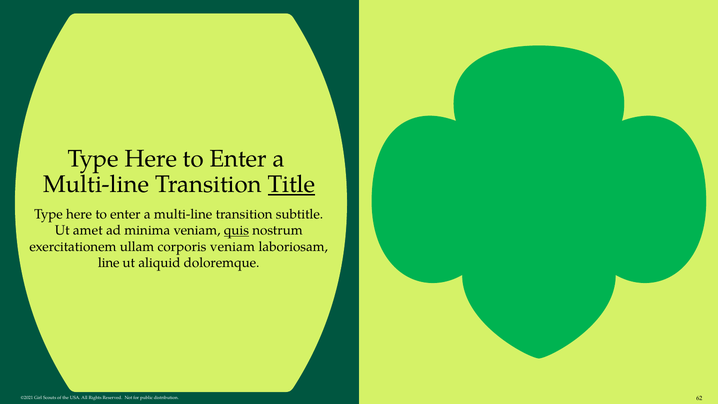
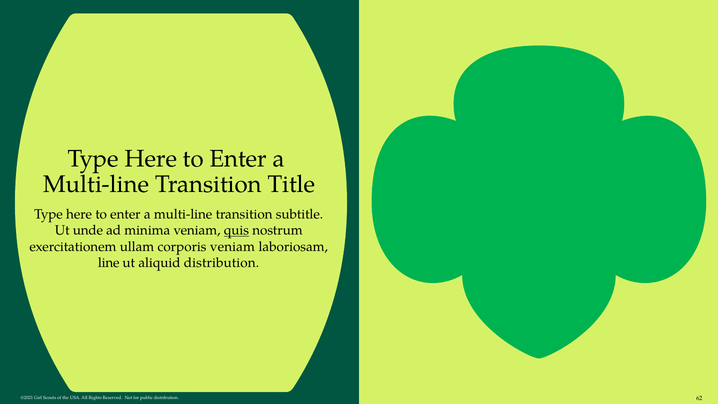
Title underline: present -> none
amet: amet -> unde
aliquid doloremque: doloremque -> distribution
